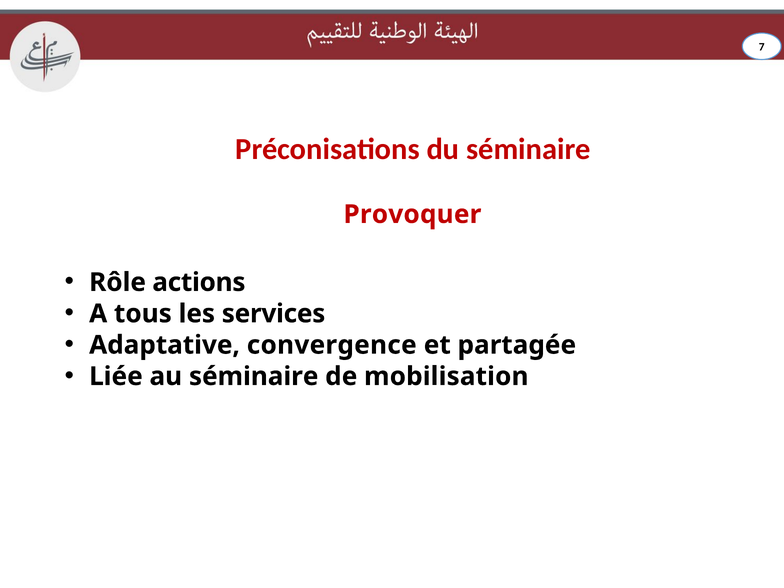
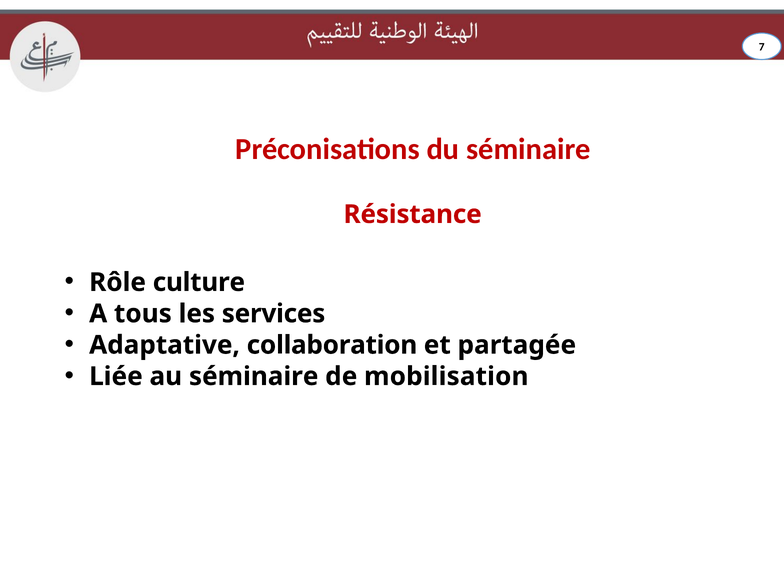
Provoquer: Provoquer -> Résistance
actions: actions -> culture
convergence: convergence -> collaboration
